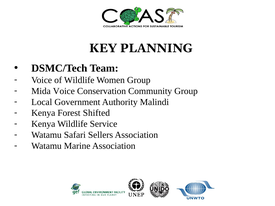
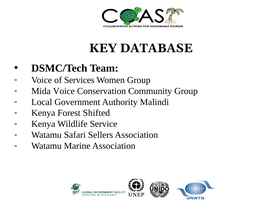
PLANNING: PLANNING -> DATABASE
of Wildlife: Wildlife -> Services
